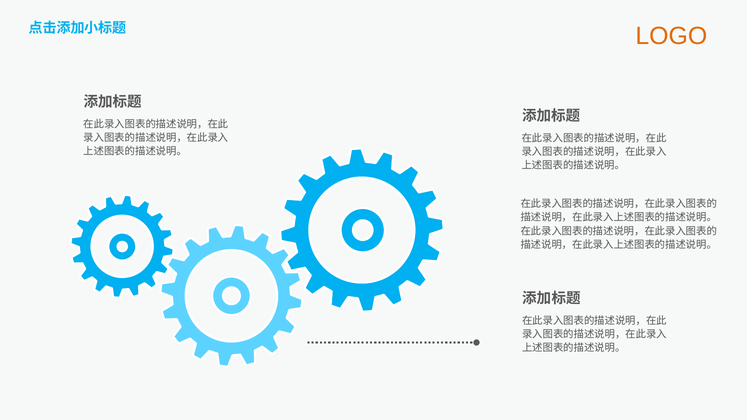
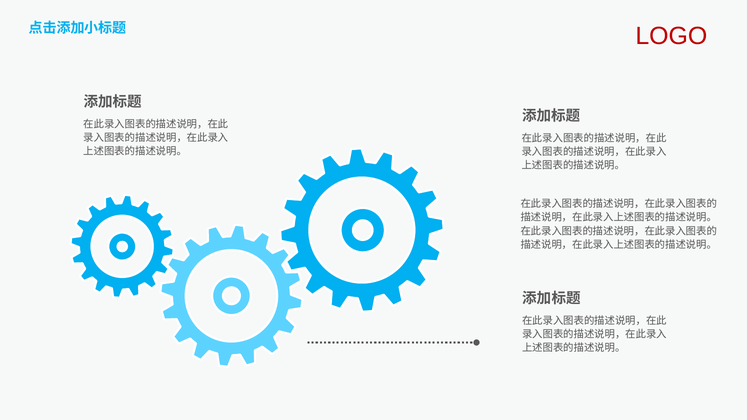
LOGO colour: orange -> red
